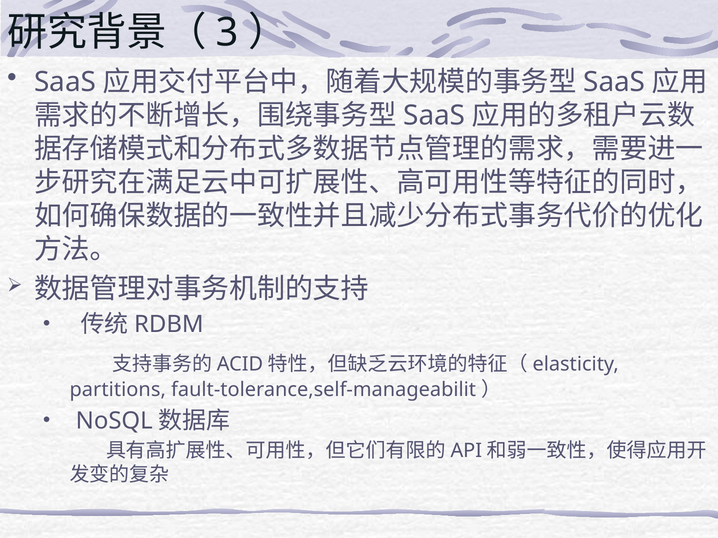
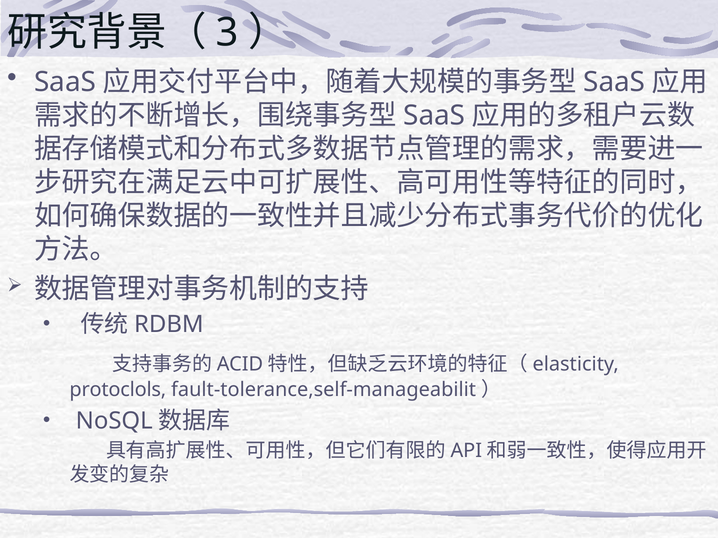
partitions: partitions -> protoclols
